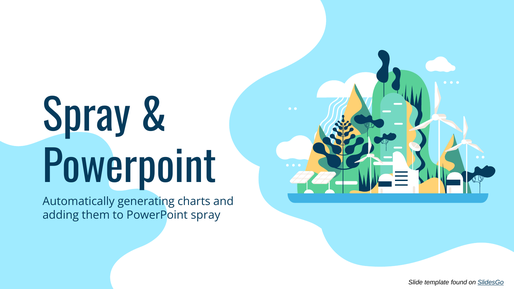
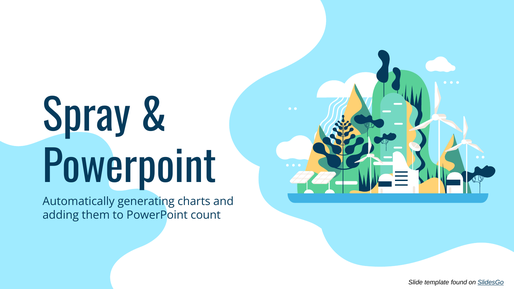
PowerPoint spray: spray -> count
